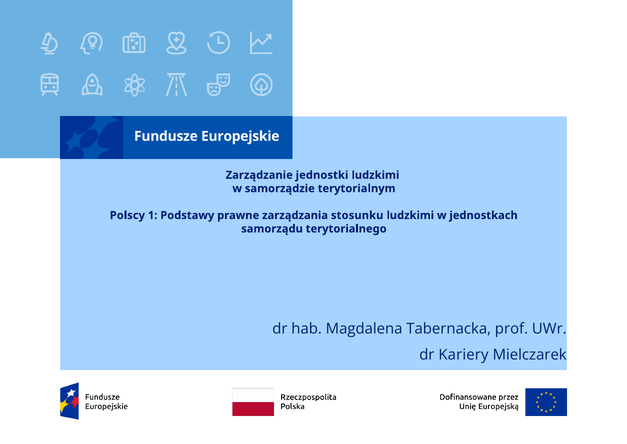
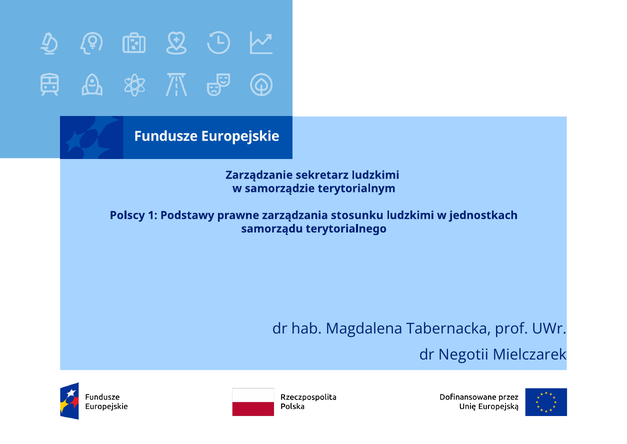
jednostki: jednostki -> sekretarz
Kariery: Kariery -> Negotii
